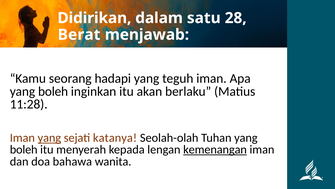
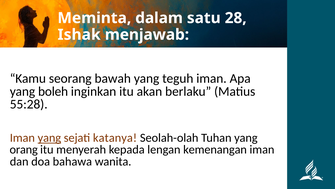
Didirikan: Didirikan -> Meminta
Berat: Berat -> Ishak
hadapi: hadapi -> bawah
11:28: 11:28 -> 55:28
boleh at (24, 149): boleh -> orang
kemenangan underline: present -> none
